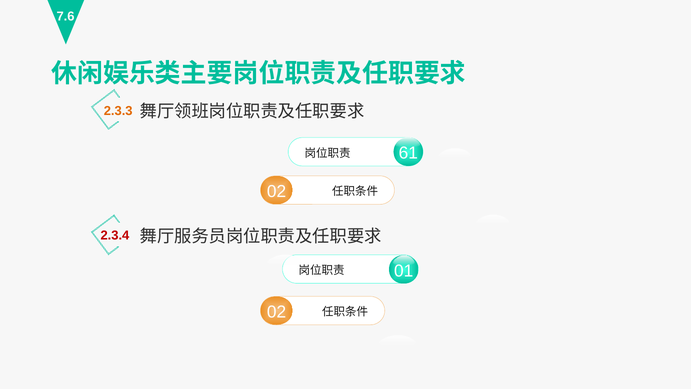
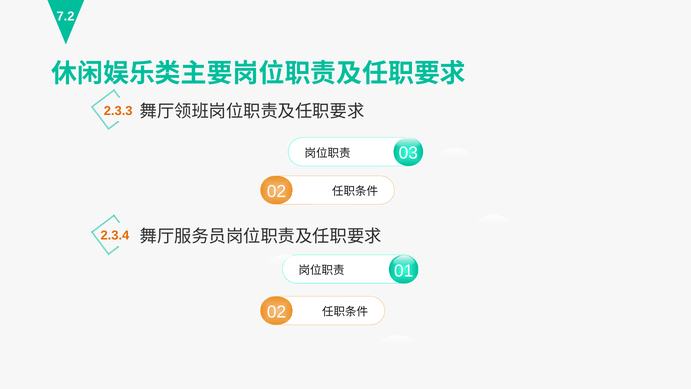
7.6: 7.6 -> 7.2
61: 61 -> 03
2.3.4 colour: red -> orange
